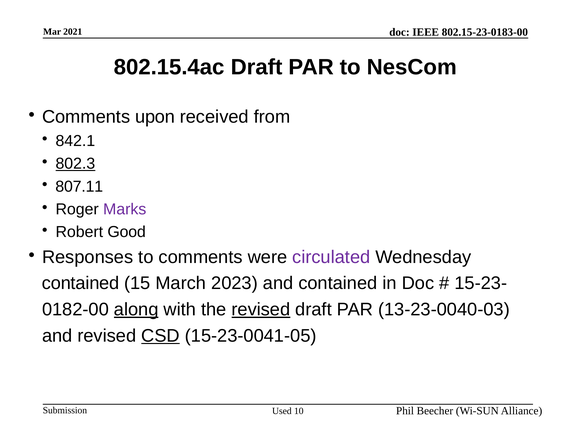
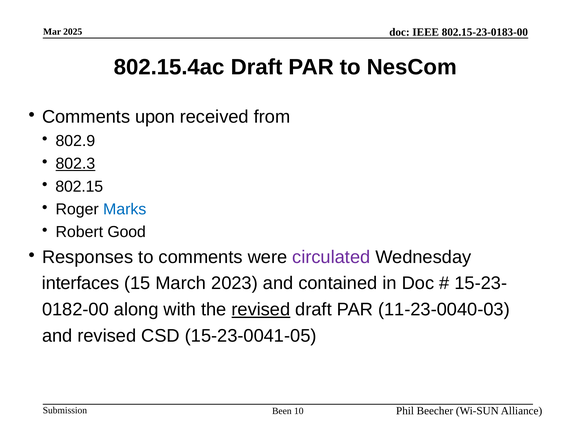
2021: 2021 -> 2025
842.1: 842.1 -> 802.9
807.11: 807.11 -> 802.15
Marks colour: purple -> blue
contained at (81, 283): contained -> interfaces
along underline: present -> none
13-23-0040-03: 13-23-0040-03 -> 11-23-0040-03
CSD underline: present -> none
Used: Used -> Been
